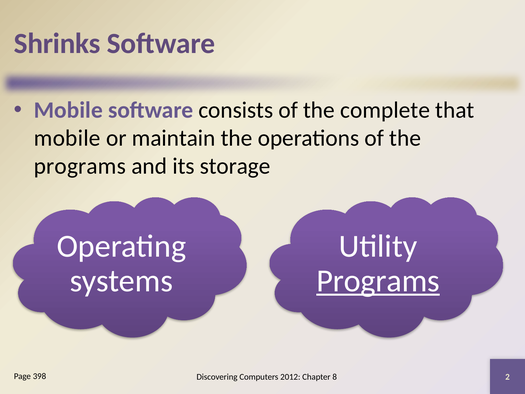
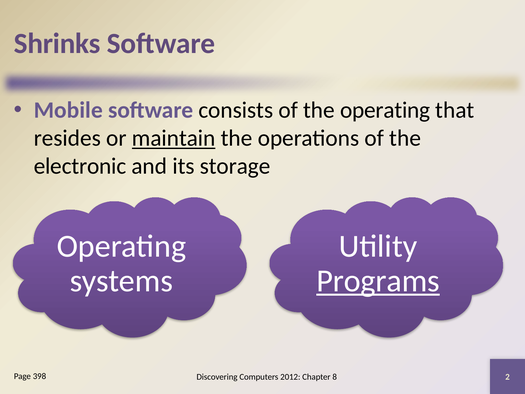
the complete: complete -> operating
mobile at (67, 138): mobile -> resides
maintain underline: none -> present
programs at (80, 166): programs -> electronic
